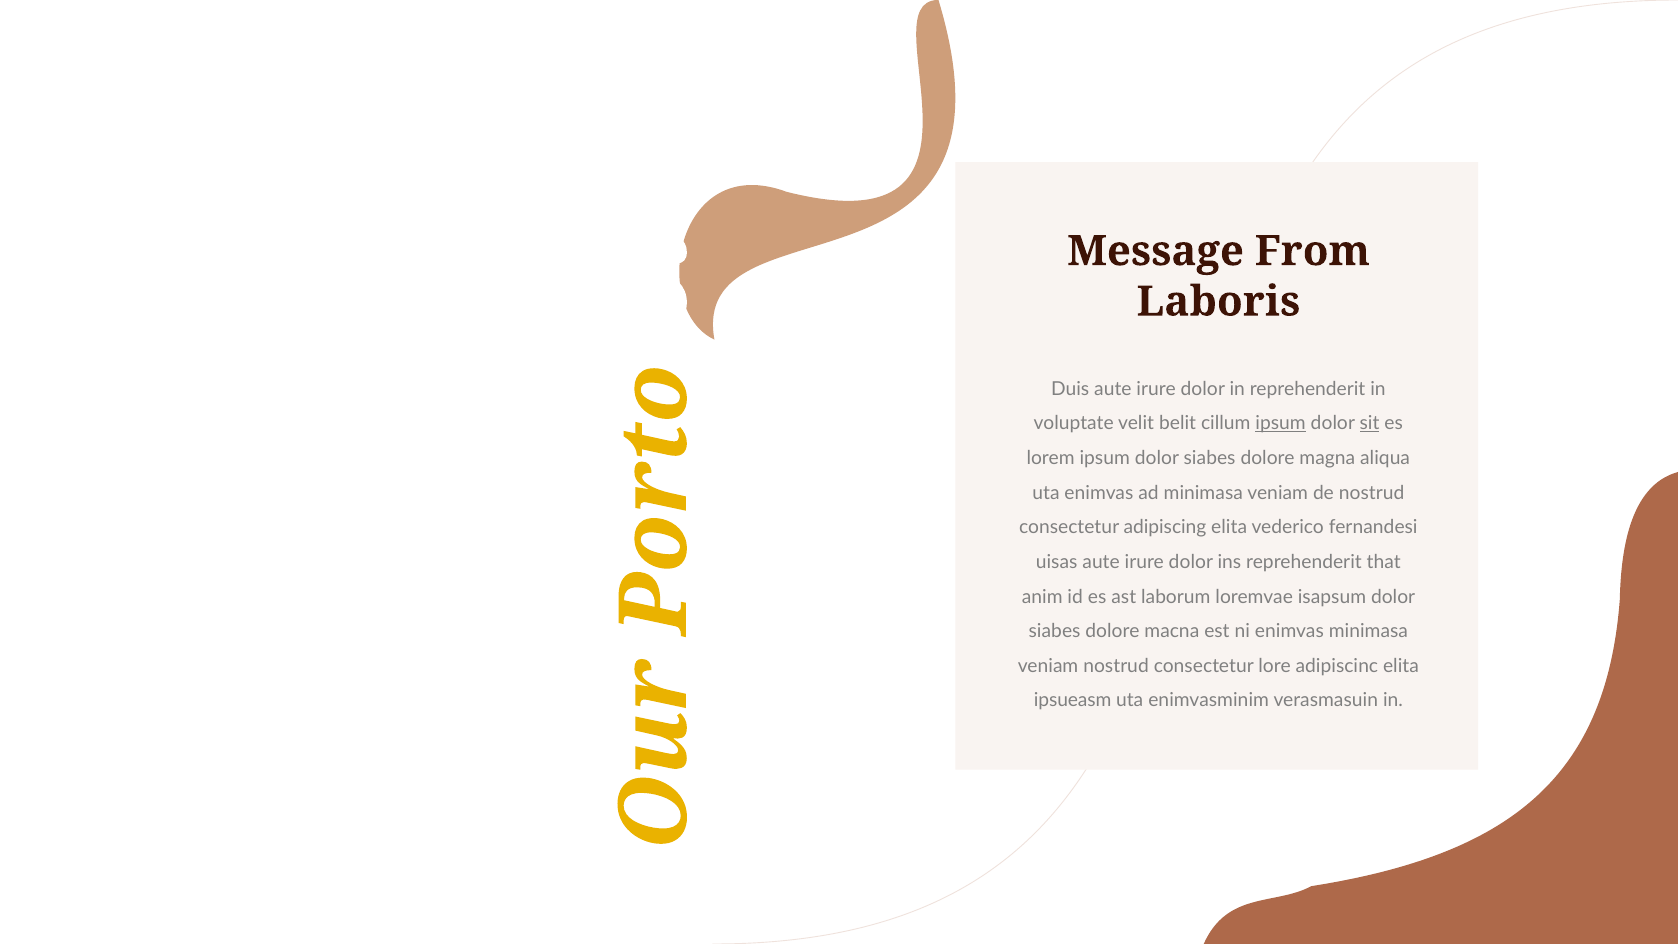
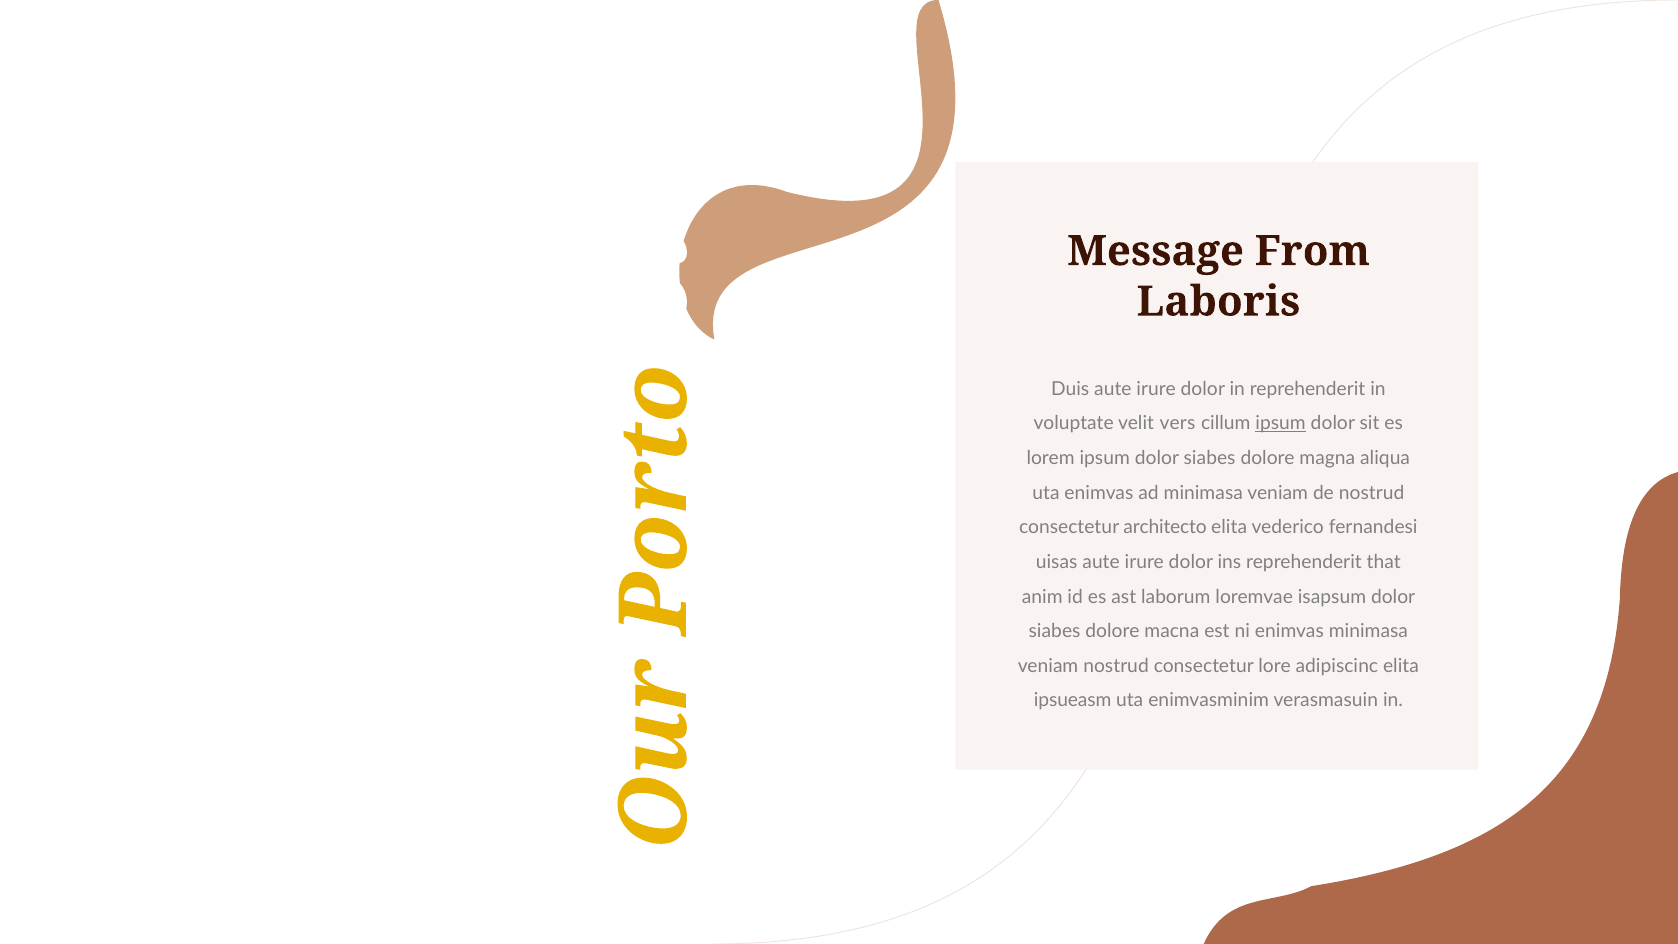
belit: belit -> vers
sit underline: present -> none
adipiscing: adipiscing -> architecto
